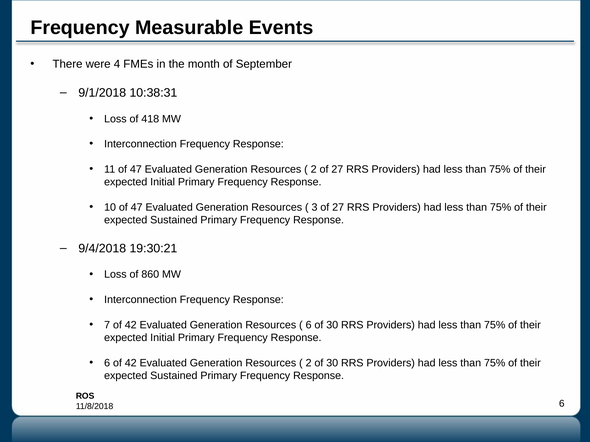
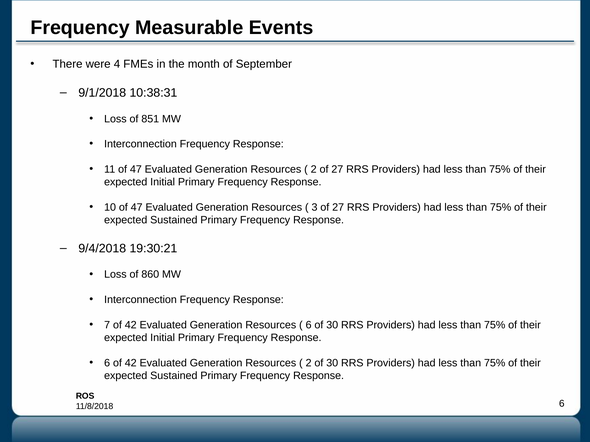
418: 418 -> 851
